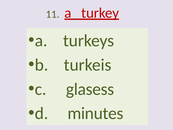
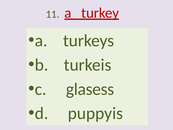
minutes: minutes -> puppyis
